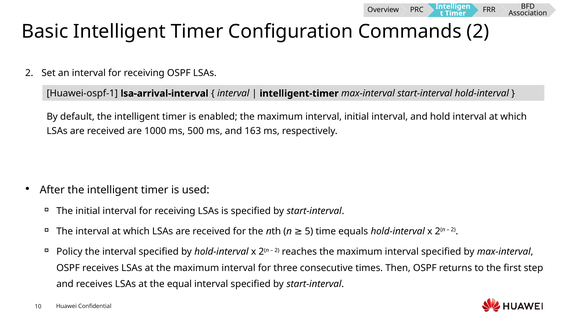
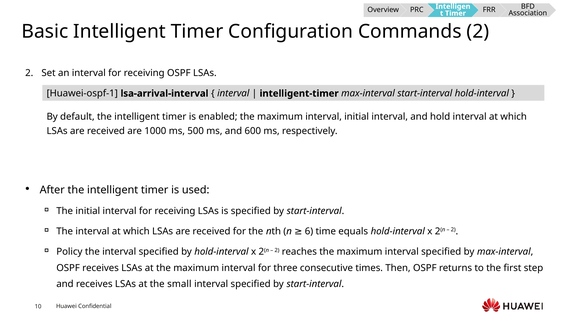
163: 163 -> 600
5: 5 -> 6
equal: equal -> small
